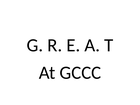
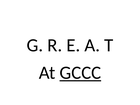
GCCC underline: none -> present
